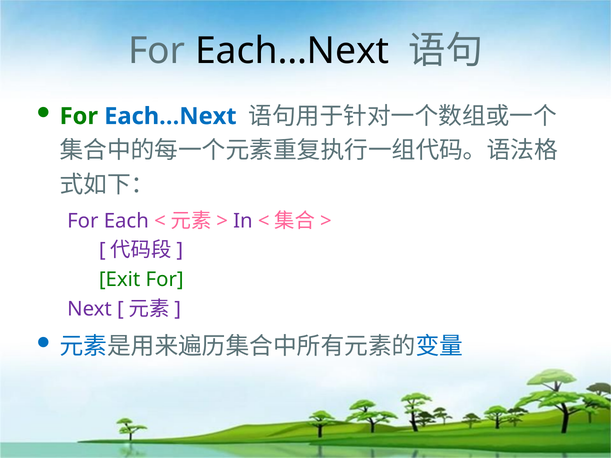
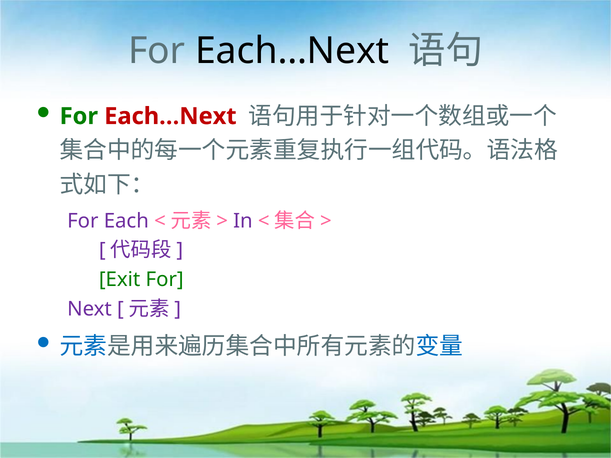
Each…Next at (170, 116) colour: blue -> red
